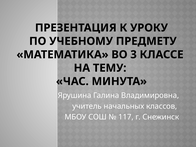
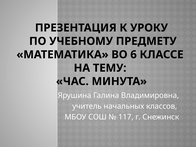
3: 3 -> 6
